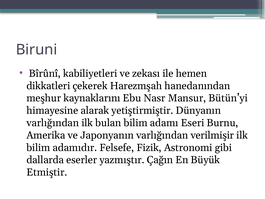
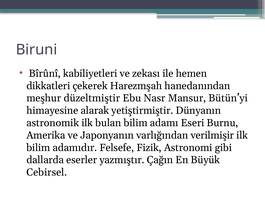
kaynaklarını: kaynaklarını -> düzeltmiştir
varlığından at (53, 123): varlığından -> astronomik
Etmiştir: Etmiştir -> Cebirsel
